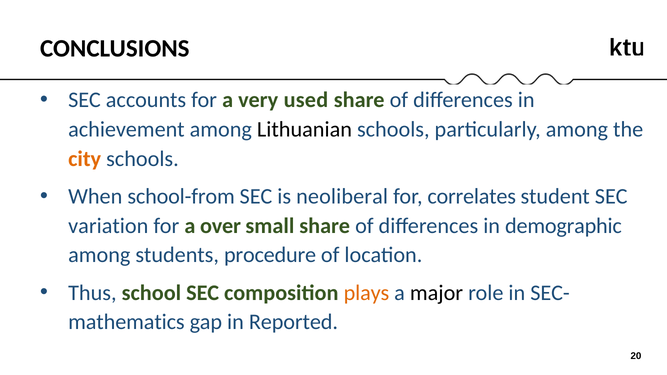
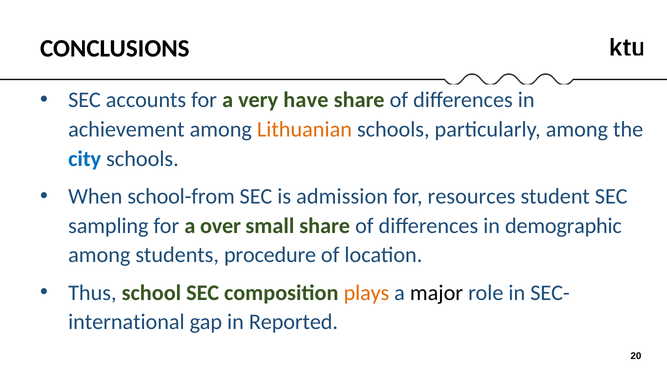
used: used -> have
Lithuanian colour: black -> orange
city colour: orange -> blue
neoliberal: neoliberal -> admission
correlates: correlates -> resources
variation: variation -> sampling
mathematics: mathematics -> international
